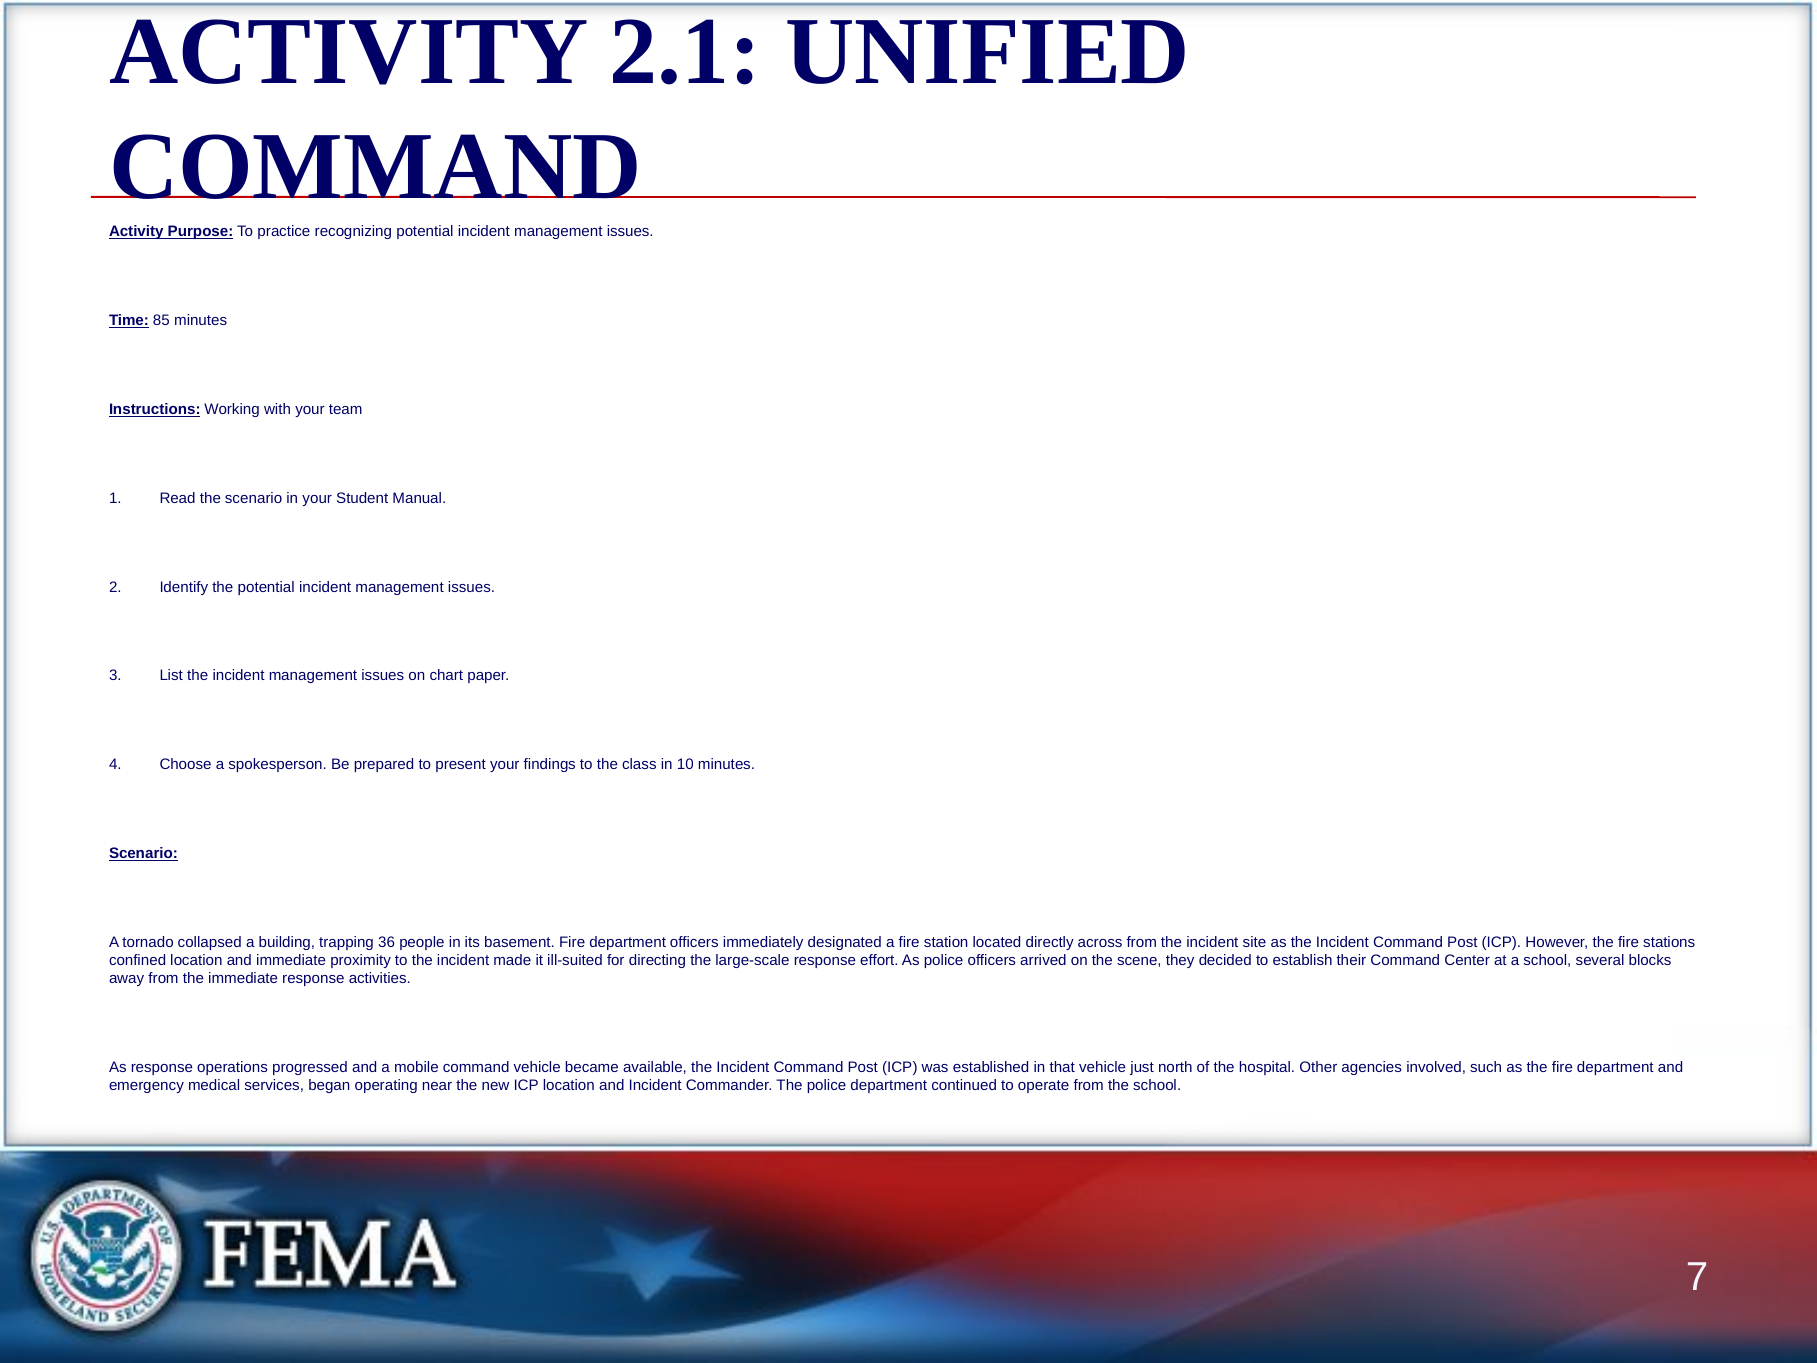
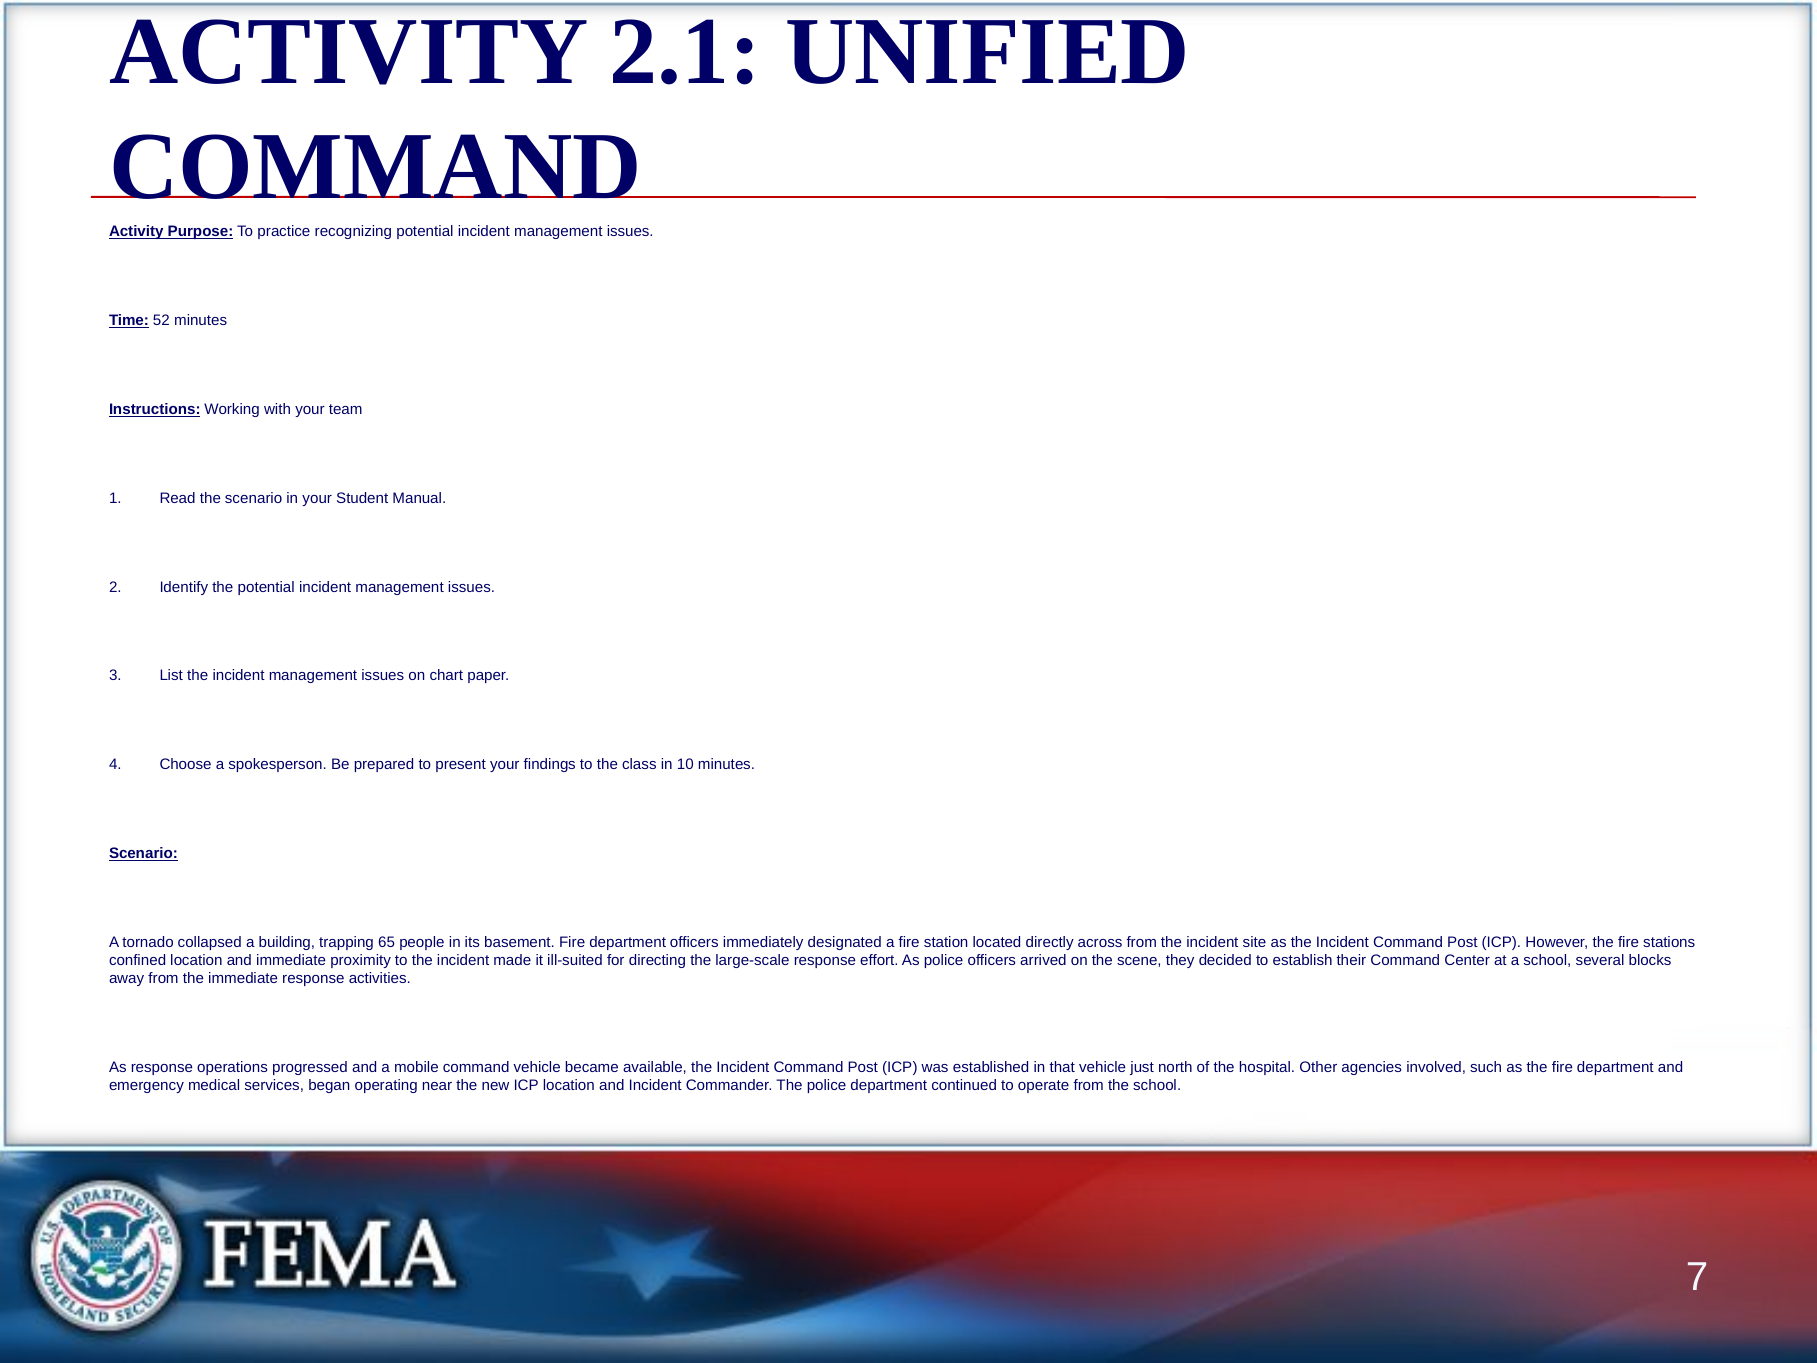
85: 85 -> 52
36: 36 -> 65
